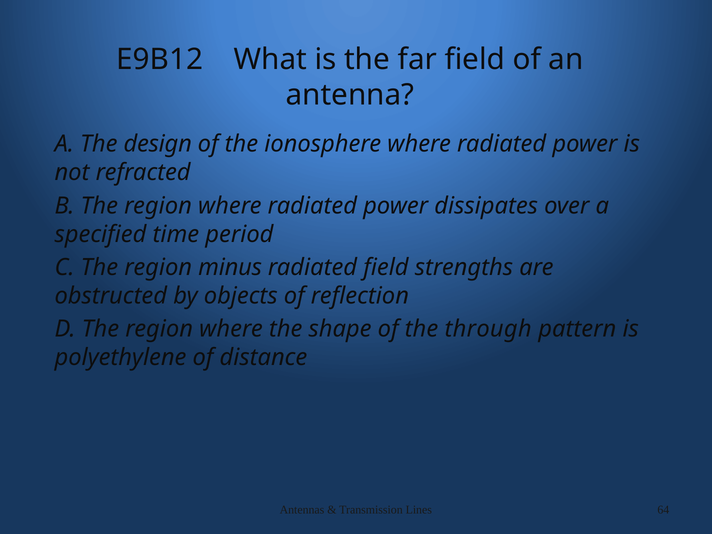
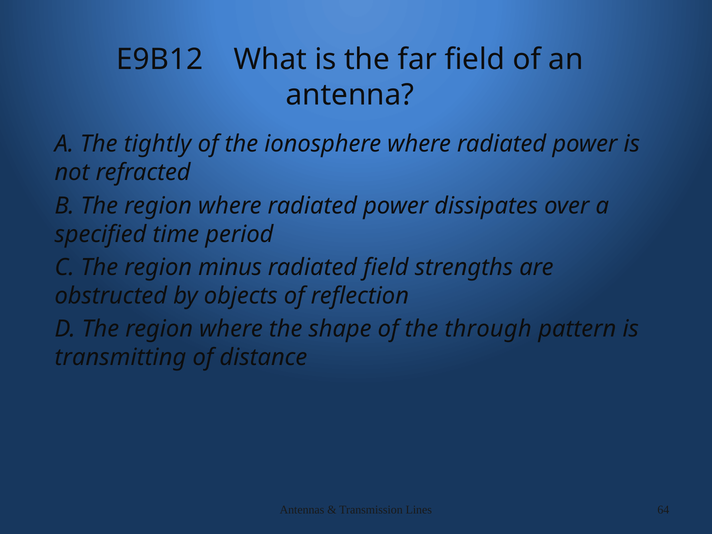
design: design -> tightly
polyethylene: polyethylene -> transmitting
